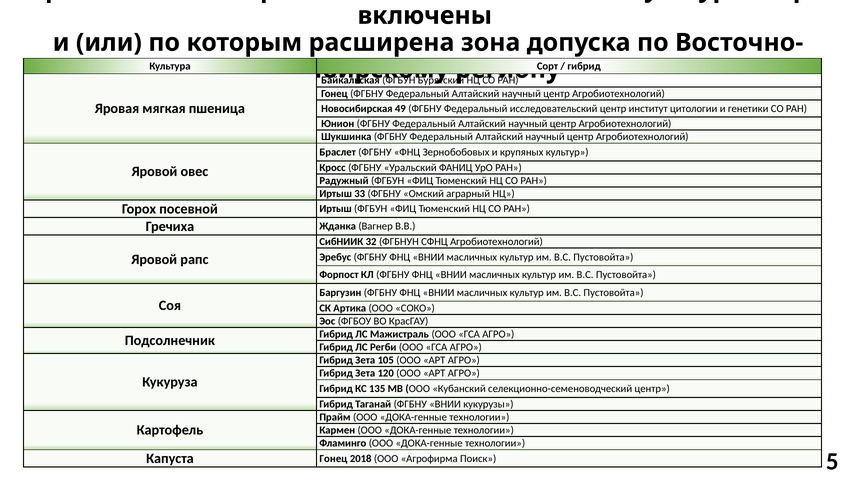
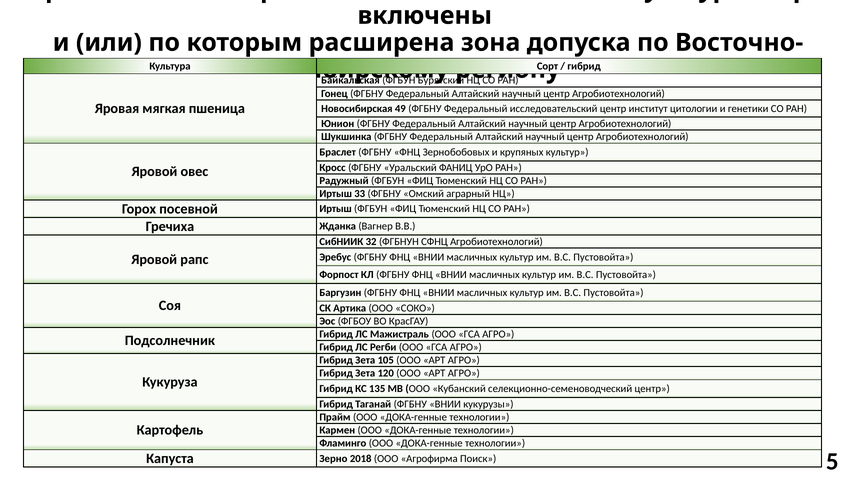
Капуста Гонец: Гонец -> Зерно
